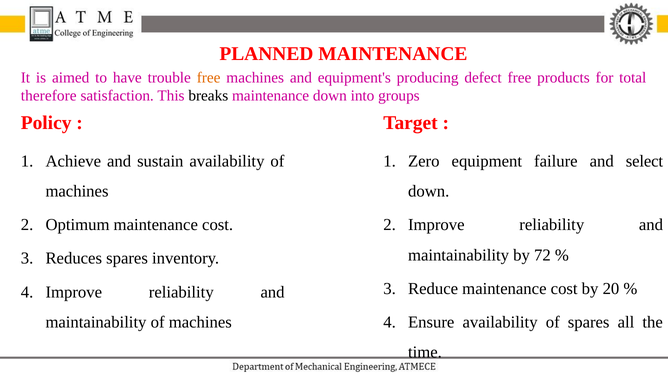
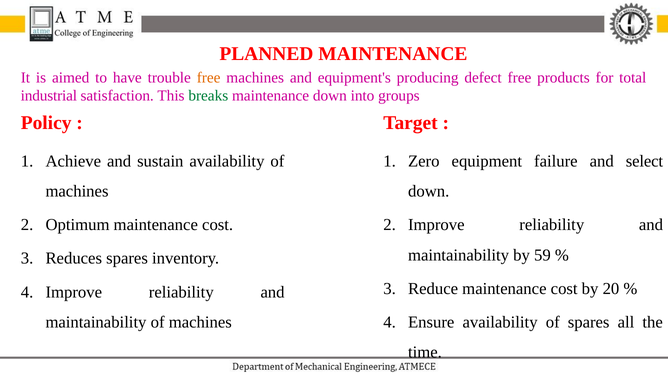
therefore: therefore -> industrial
breaks colour: black -> green
72: 72 -> 59
